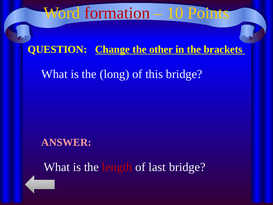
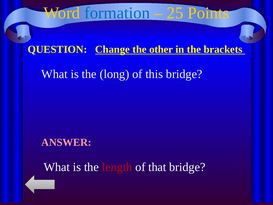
formation colour: red -> blue
10: 10 -> 25
last: last -> that
